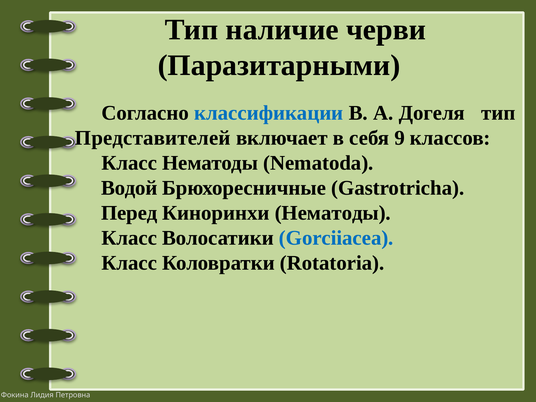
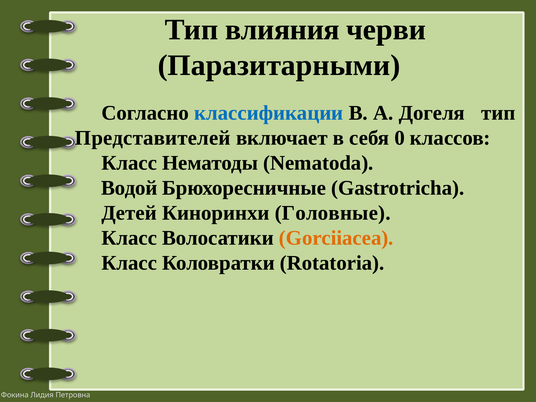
наличие: наличие -> влияния
9: 9 -> 0
Перед: Перед -> Детей
Киноринхи Нематоды: Нематоды -> Головные
Gorciiacea colour: blue -> orange
